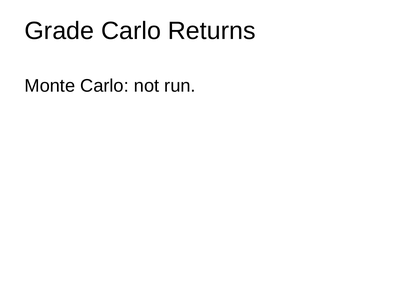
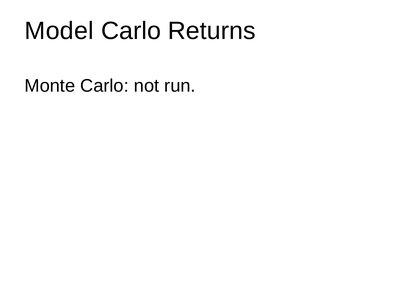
Grade: Grade -> Model
